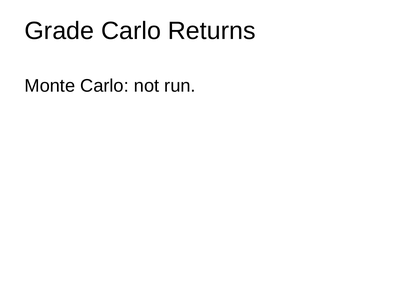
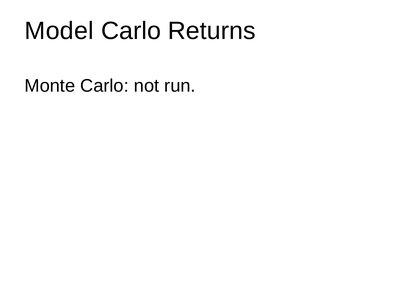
Grade: Grade -> Model
